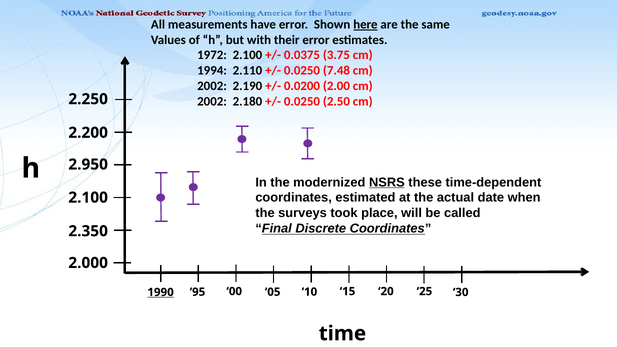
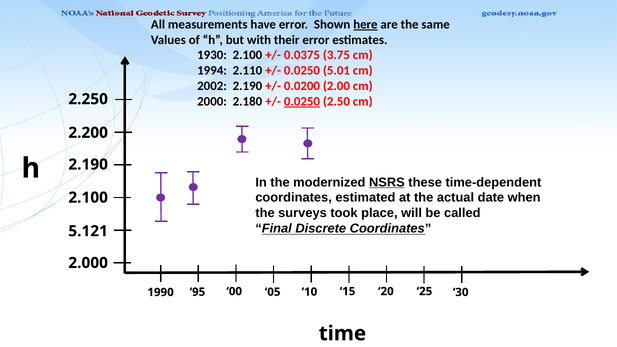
1972: 1972 -> 1930
7.48: 7.48 -> 5.01
2002 at (212, 102): 2002 -> 2000
0.0250 at (302, 102) underline: none -> present
2.950 at (88, 164): 2.950 -> 2.190
2.350: 2.350 -> 5.121
1990 underline: present -> none
